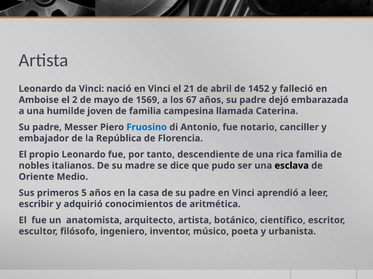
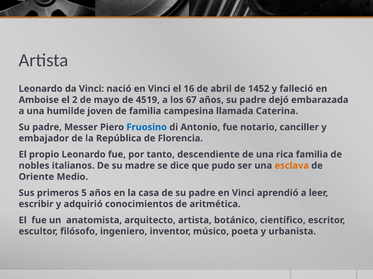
21: 21 -> 16
1569: 1569 -> 4519
esclava colour: black -> orange
